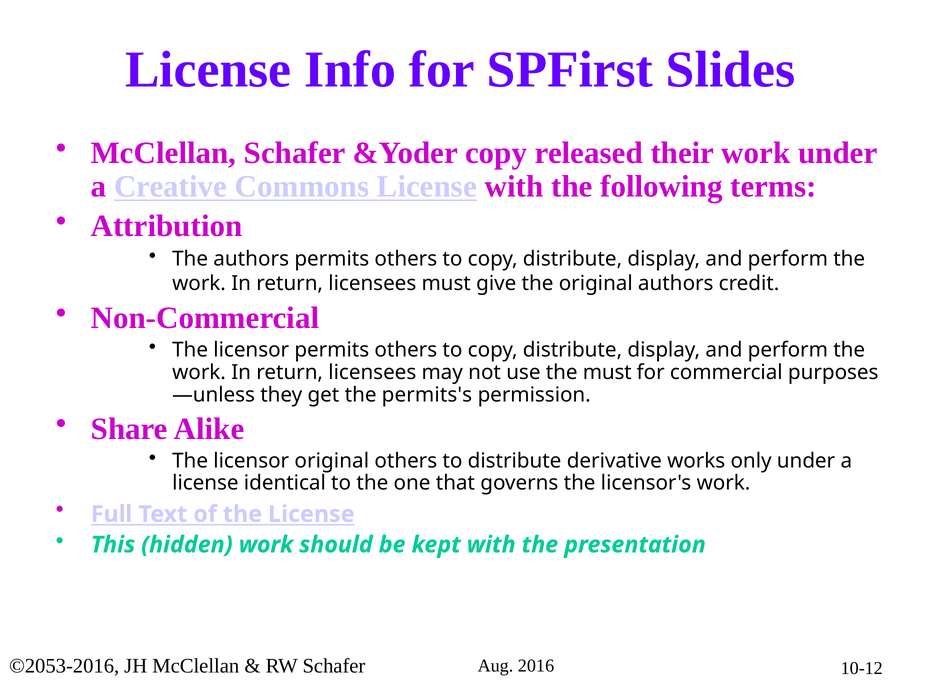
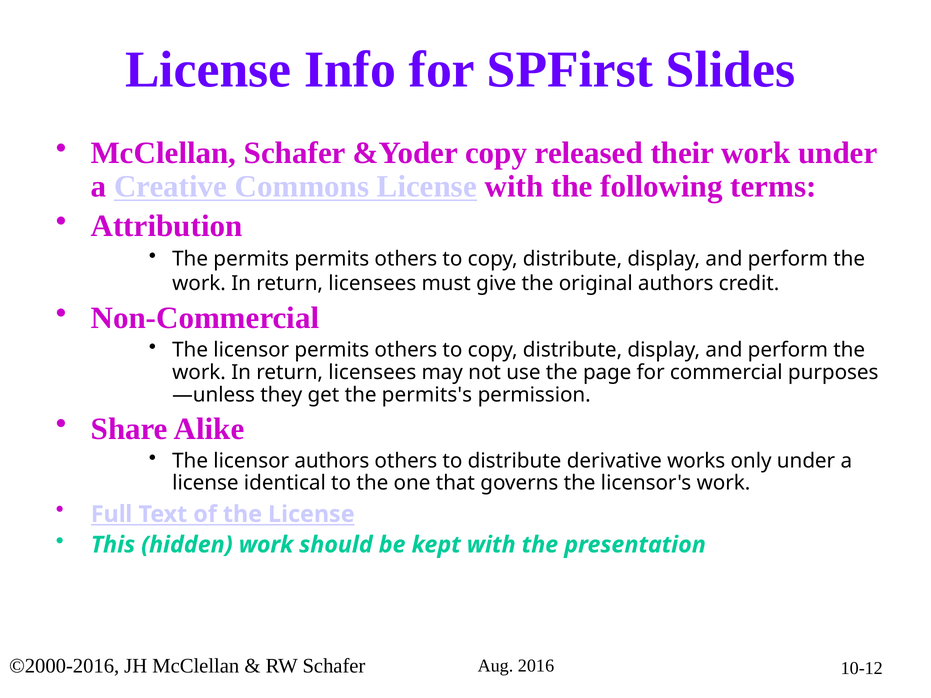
The authors: authors -> permits
the must: must -> page
licensor original: original -> authors
©2053-2016: ©2053-2016 -> ©2000-2016
